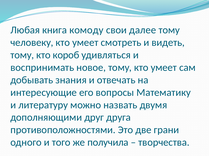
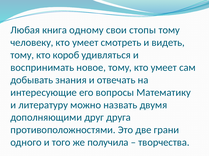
комоду: комоду -> одному
далее: далее -> стопы
